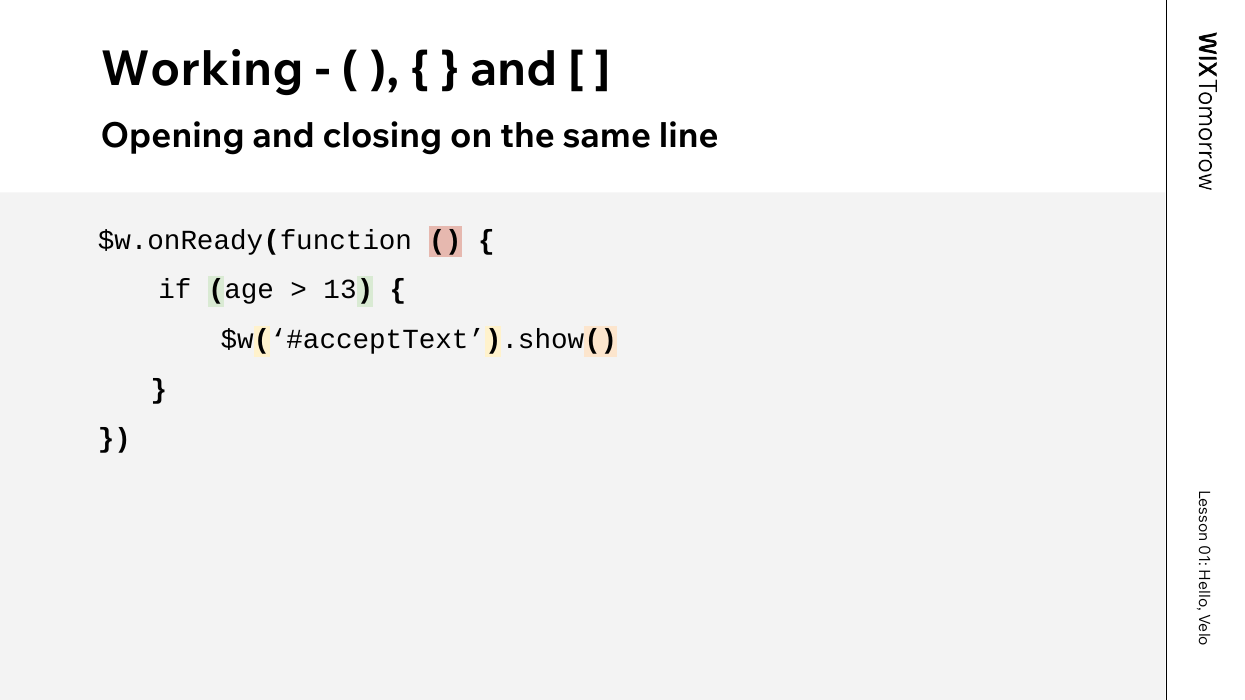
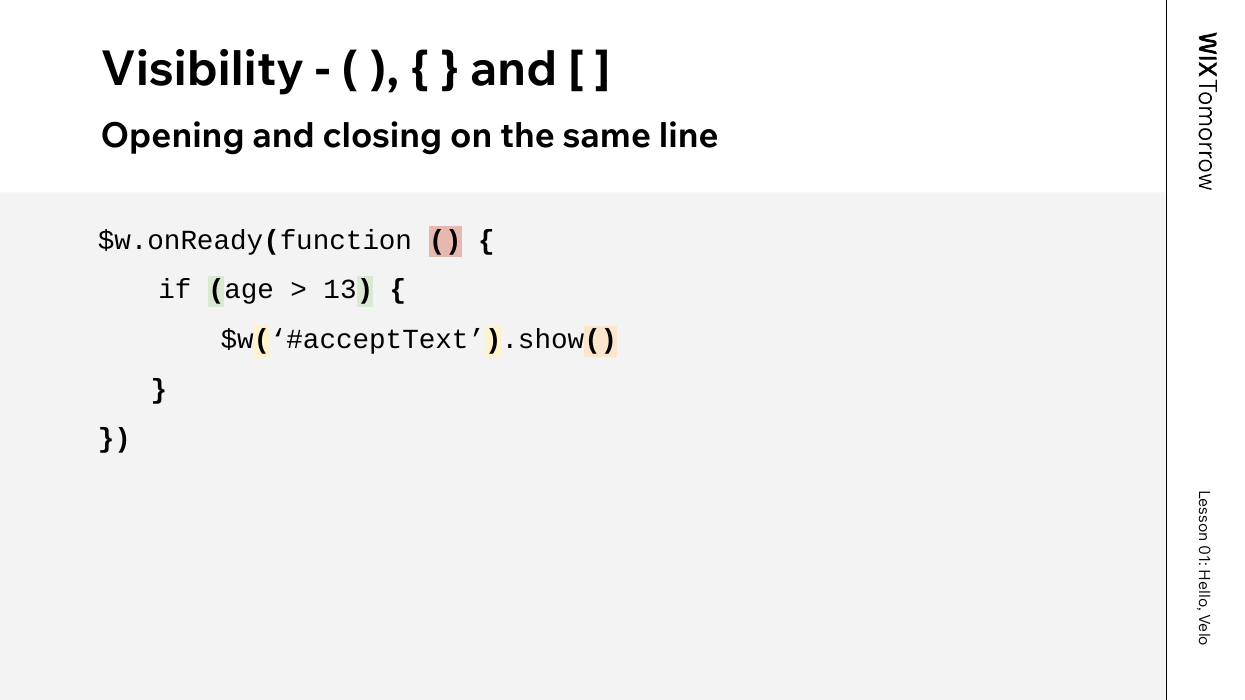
Working: Working -> Visibility
